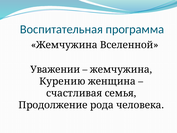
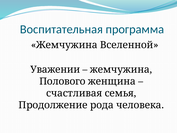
Курению: Курению -> Полового
